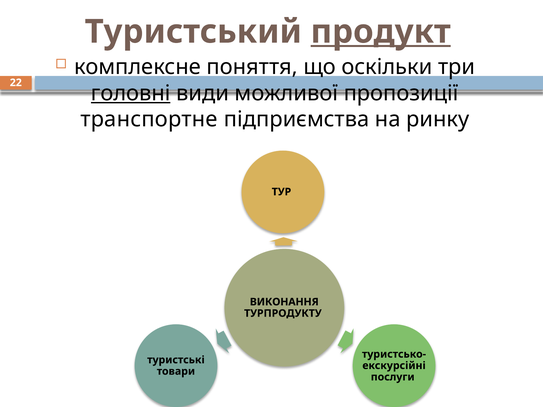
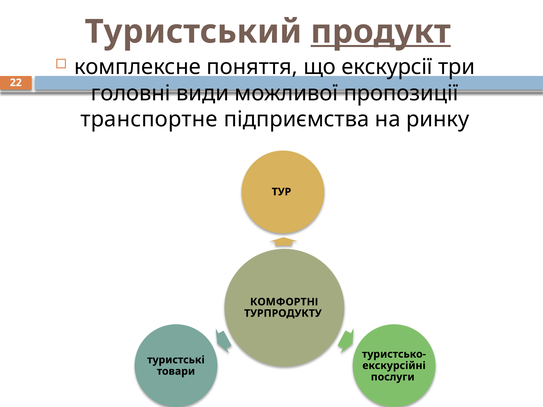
оскільки: оскільки -> екскурсії
головні underline: present -> none
ВИКОНАННЯ: ВИКОНАННЯ -> КОМФОРТНІ
